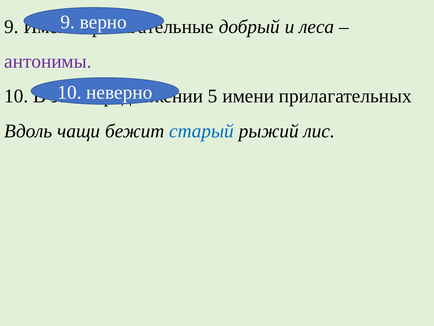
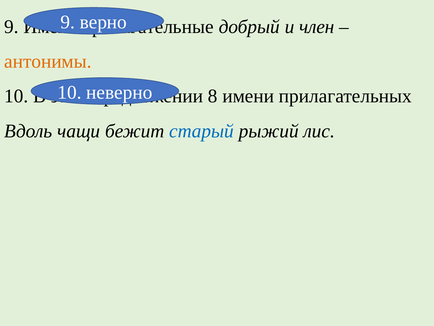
леса: леса -> член
антонимы colour: purple -> orange
5: 5 -> 8
